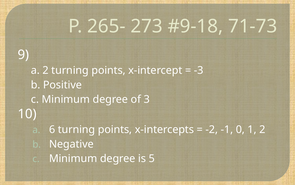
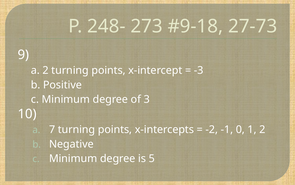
265-: 265- -> 248-
71-73: 71-73 -> 27-73
6: 6 -> 7
